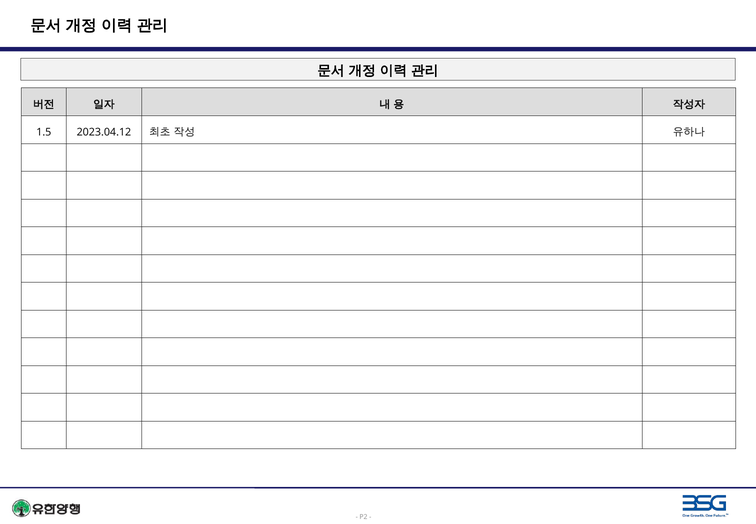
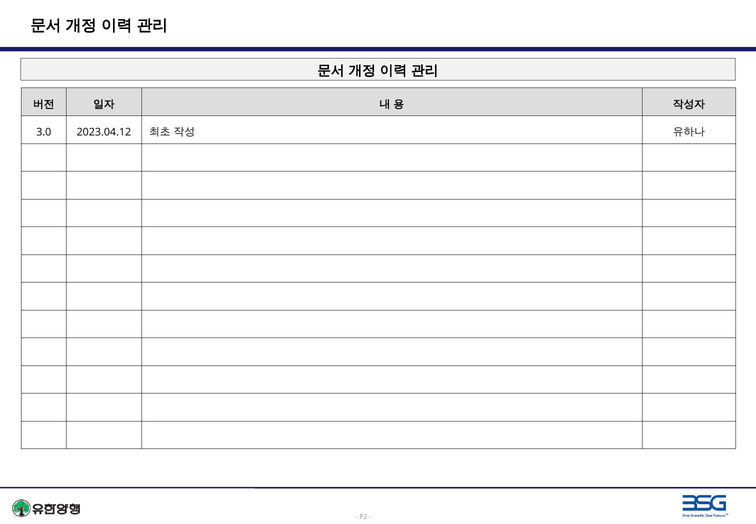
1.5: 1.5 -> 3.0
